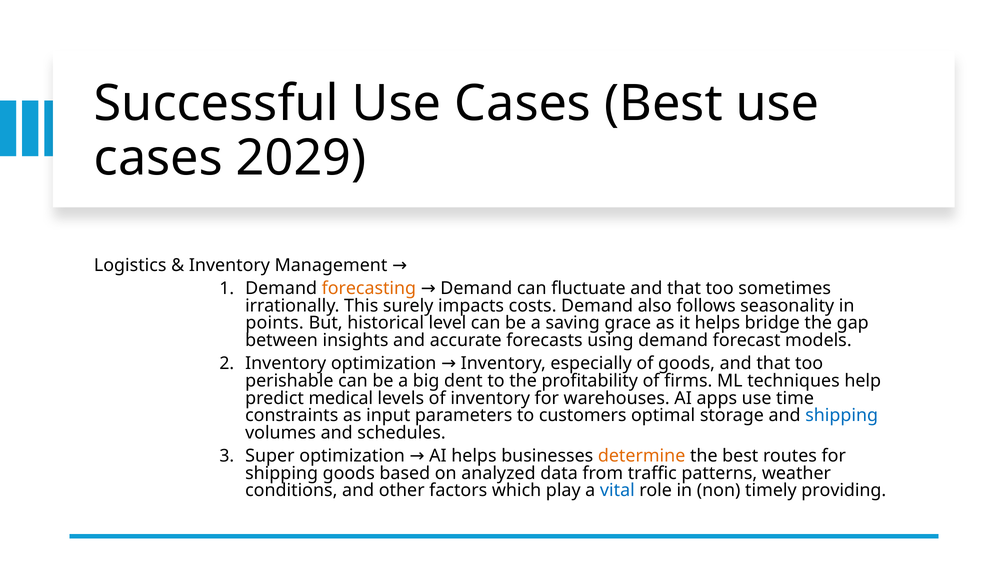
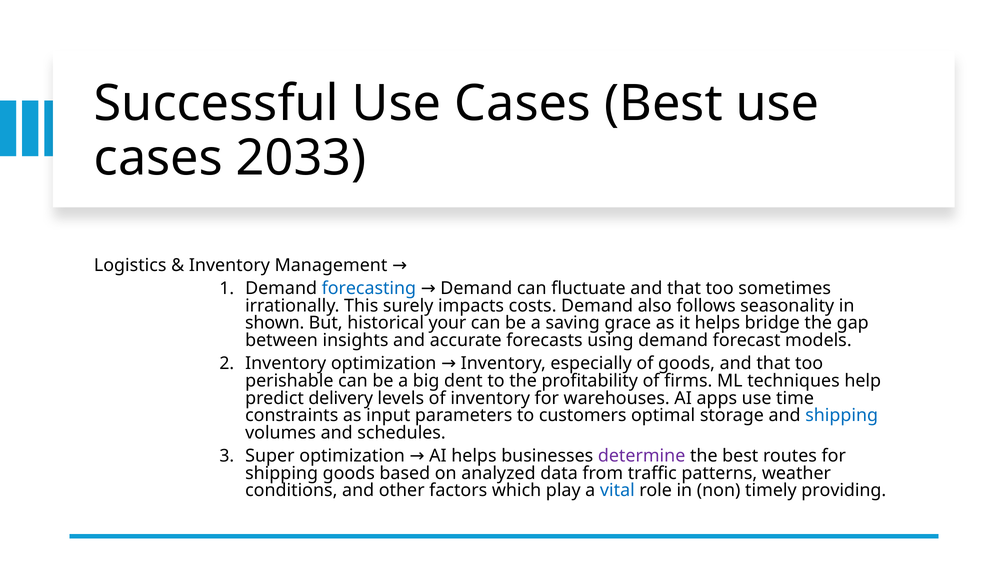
2029: 2029 -> 2033
forecasting colour: orange -> blue
points: points -> shown
level: level -> your
medical: medical -> delivery
determine colour: orange -> purple
